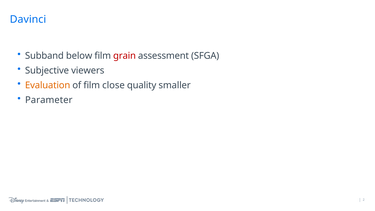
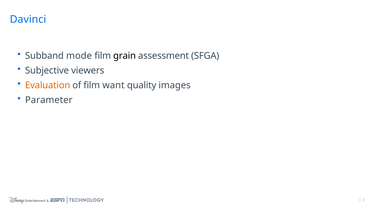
below: below -> mode
grain colour: red -> black
close: close -> want
smaller: smaller -> images
